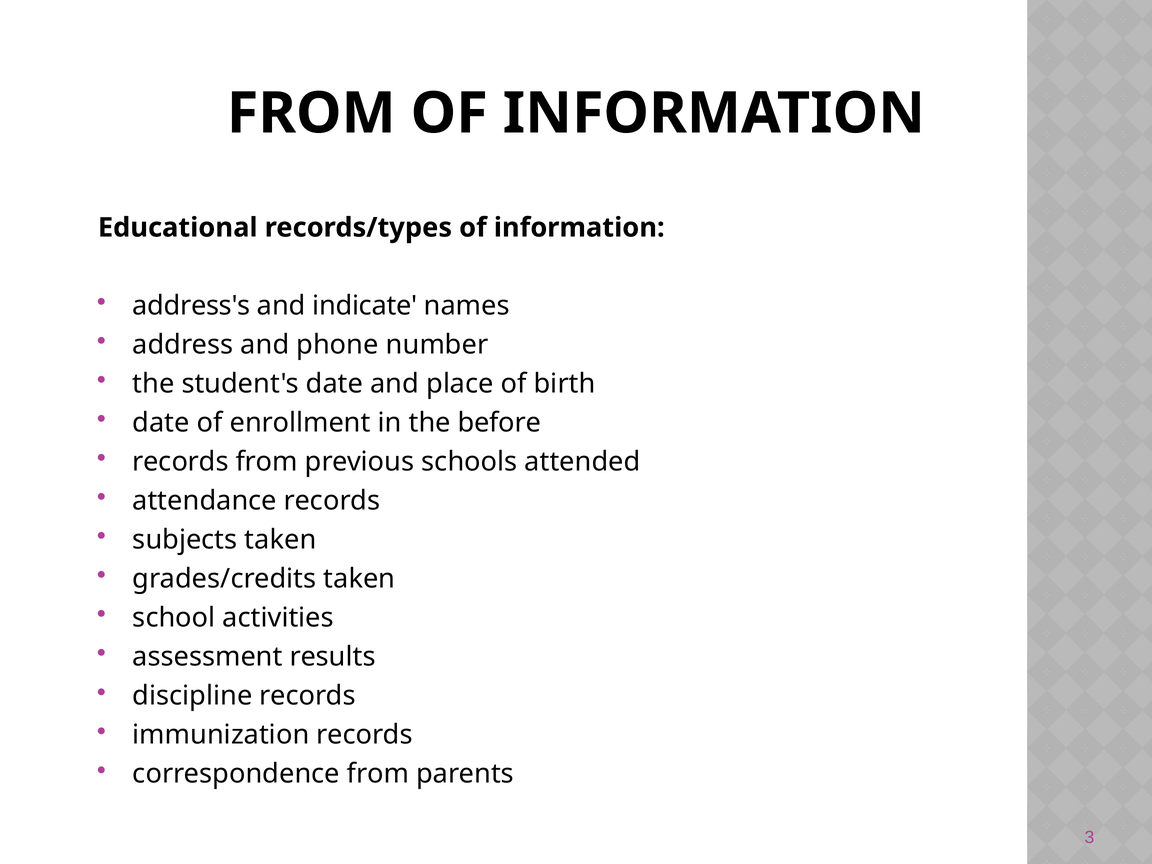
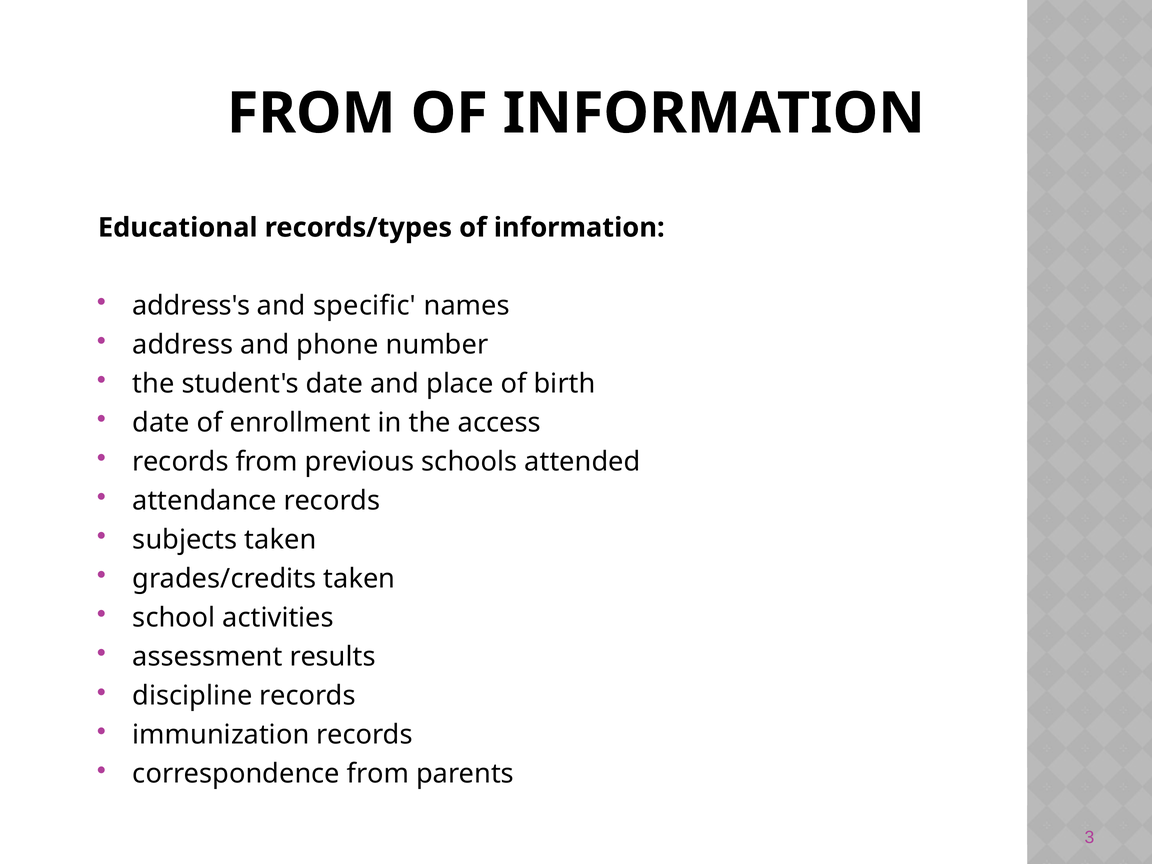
indicate: indicate -> specific
before: before -> access
